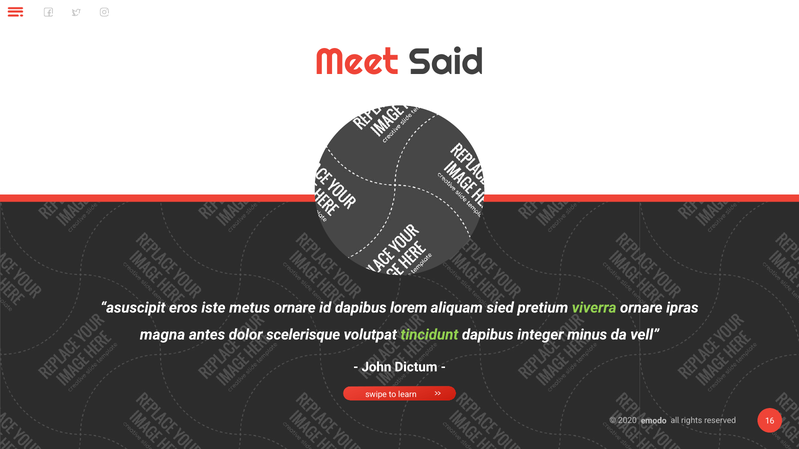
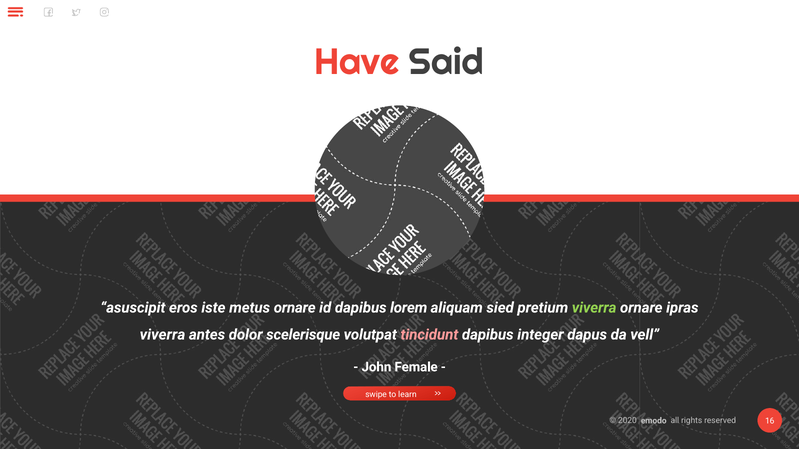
Meet: Meet -> Have
magna at (162, 335): magna -> viverra
tincidunt colour: light green -> pink
minus: minus -> dapus
Dictum: Dictum -> Female
